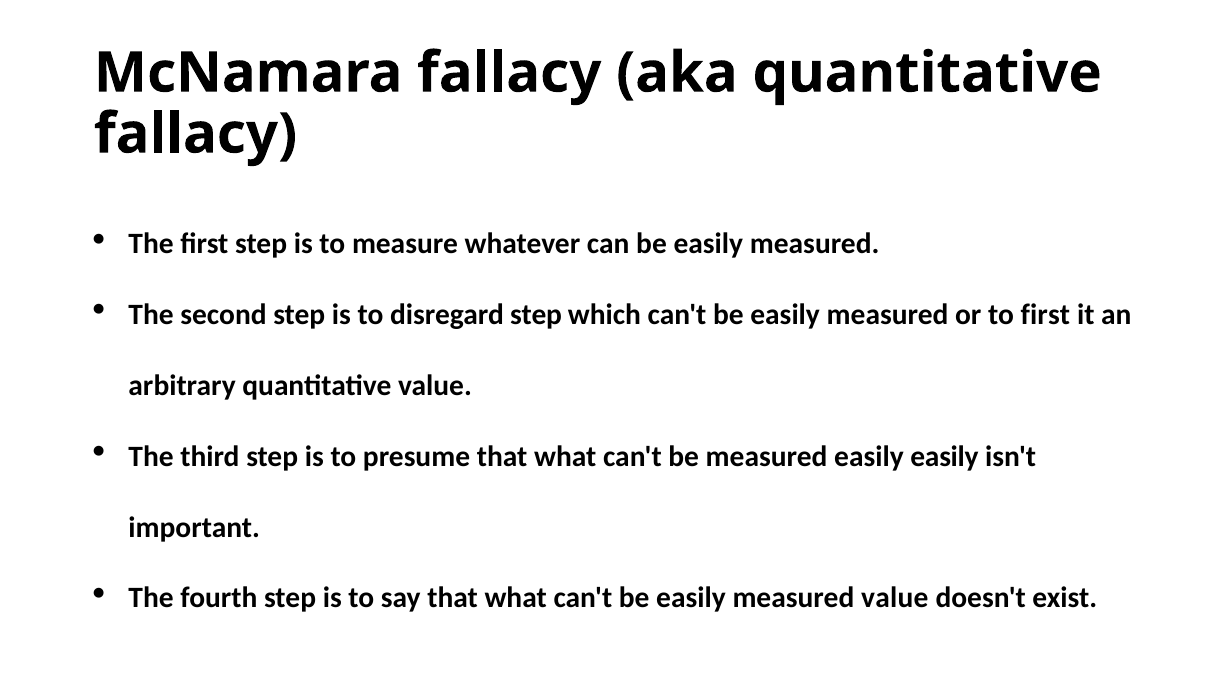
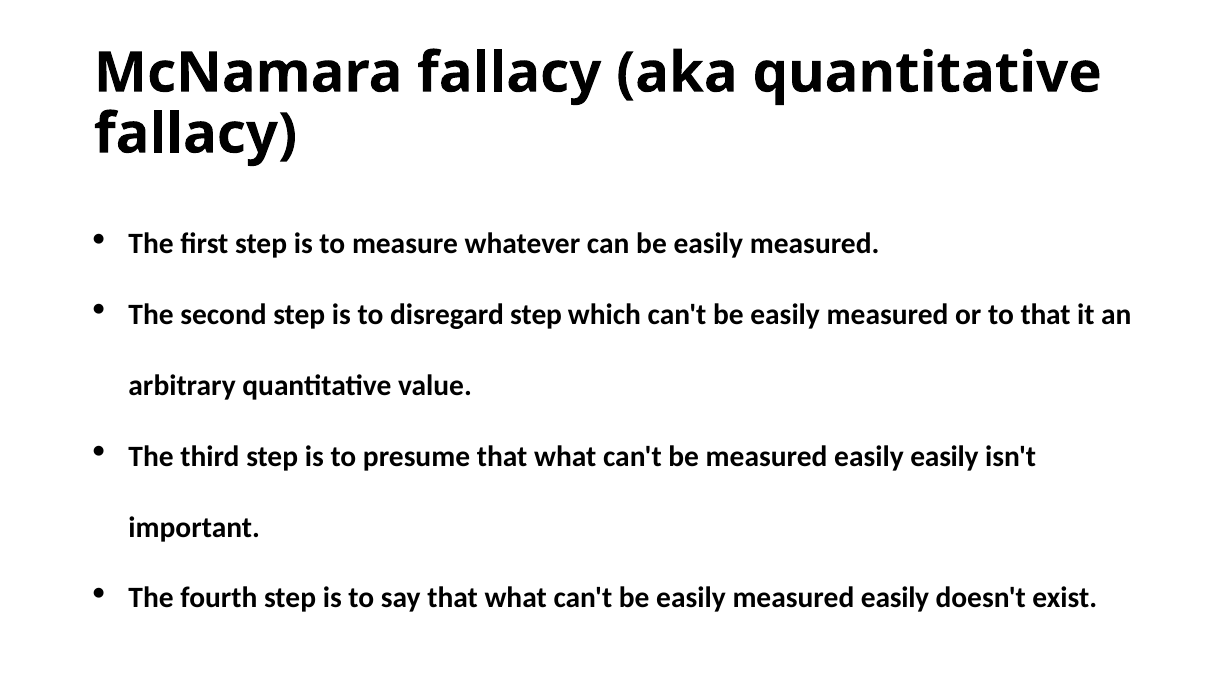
to first: first -> that
easily measured value: value -> easily
